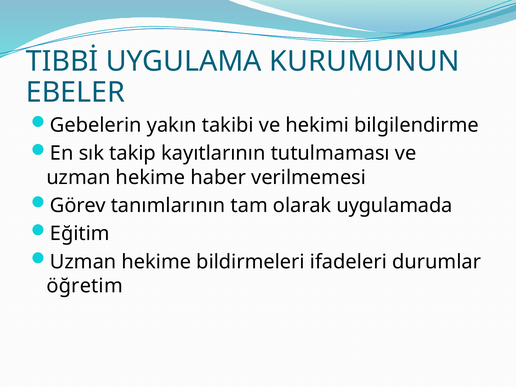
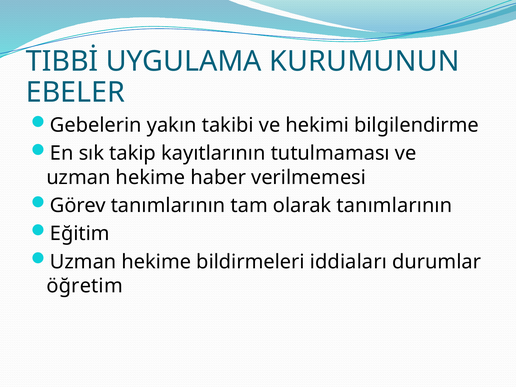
olarak uygulamada: uygulamada -> tanımlarının
ifadeleri: ifadeleri -> iddiaları
